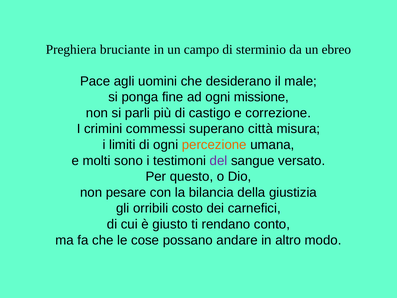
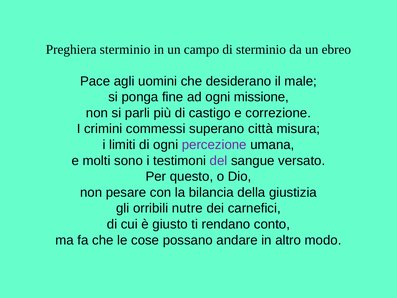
Preghiera bruciante: bruciante -> sterminio
percezione colour: orange -> purple
costo: costo -> nutre
